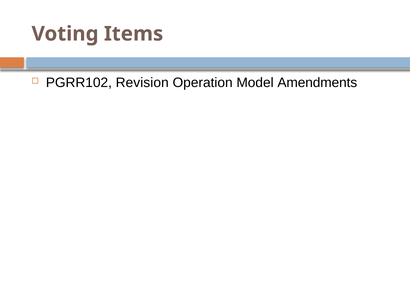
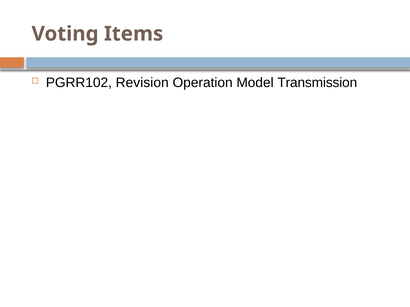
Amendments: Amendments -> Transmission
